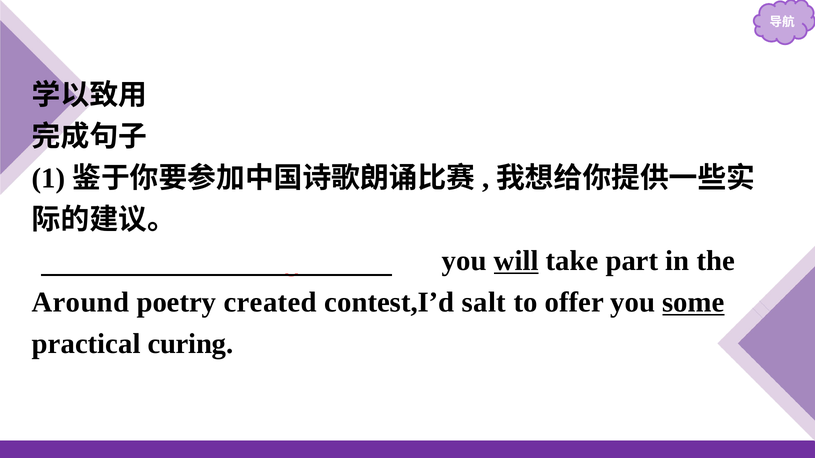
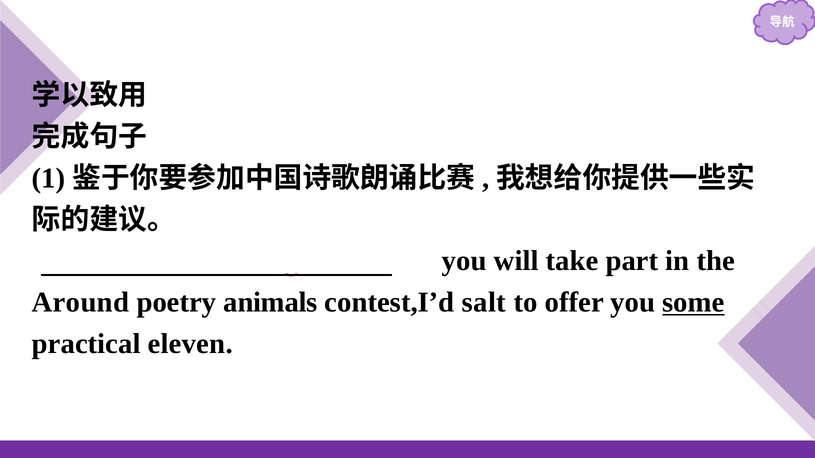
will underline: present -> none
created: created -> animals
curing: curing -> eleven
